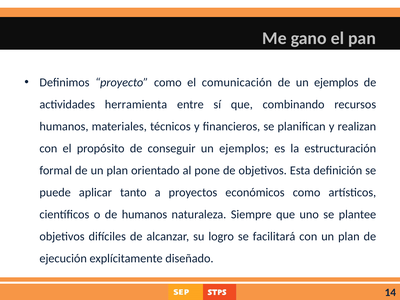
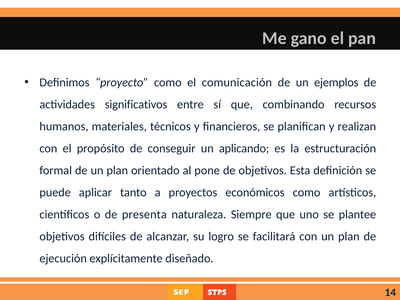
herramienta: herramienta -> significativos
conseguir un ejemplos: ejemplos -> aplicando
de humanos: humanos -> presenta
